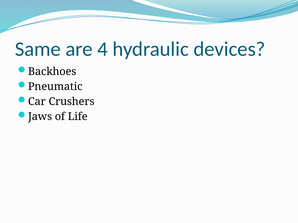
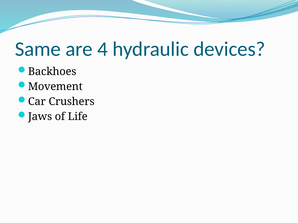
Pneumatic: Pneumatic -> Movement
